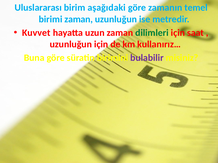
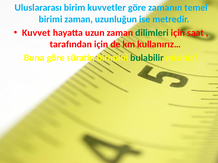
aşağıdaki: aşağıdaki -> kuvvetler
uzunluğun at (71, 44): uzunluğun -> tarafından
bulabilir colour: purple -> green
